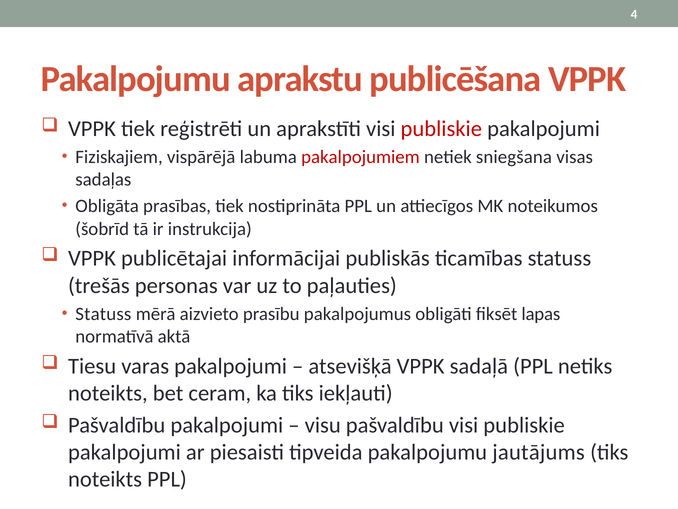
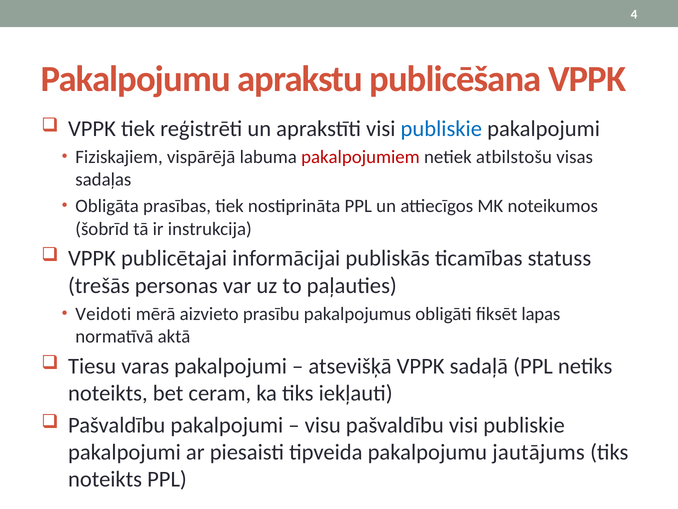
publiskie at (441, 129) colour: red -> blue
sniegšana: sniegšana -> atbilstošu
Statuss at (103, 314): Statuss -> Veidoti
